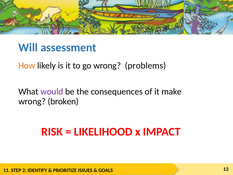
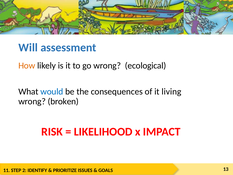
problems: problems -> ecological
would colour: purple -> blue
make: make -> living
